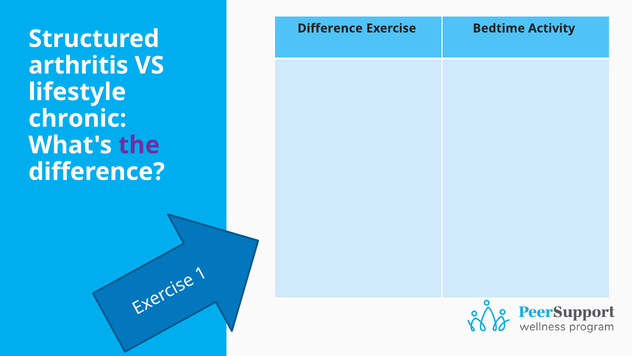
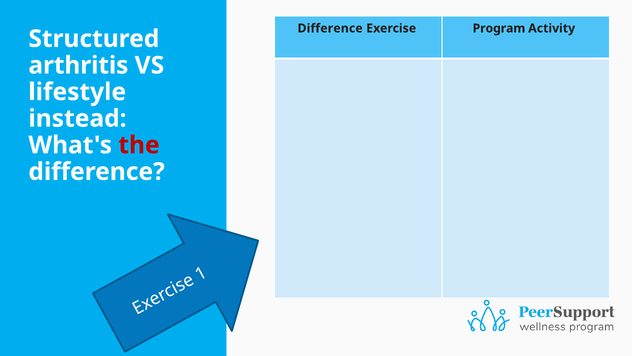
Bedtime: Bedtime -> Program
chronic: chronic -> instead
the colour: purple -> red
